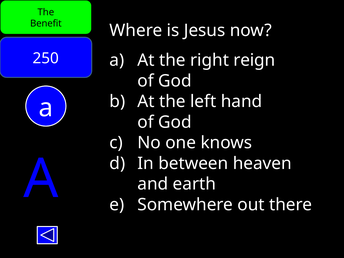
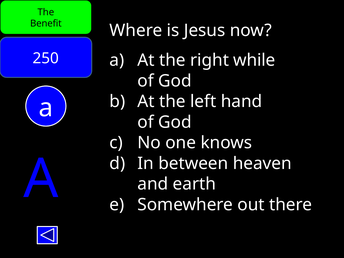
reign: reign -> while
